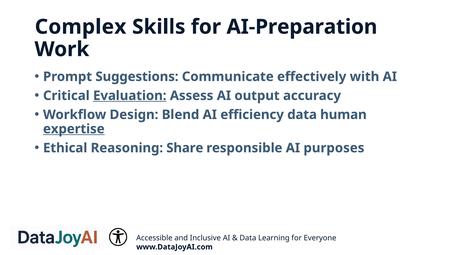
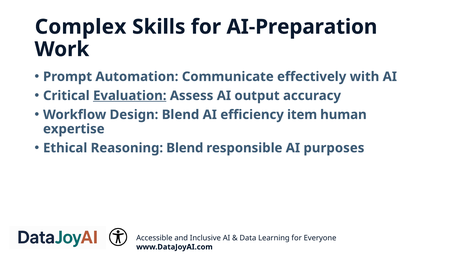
Suggestions: Suggestions -> Automation
efficiency data: data -> item
expertise underline: present -> none
Reasoning Share: Share -> Blend
